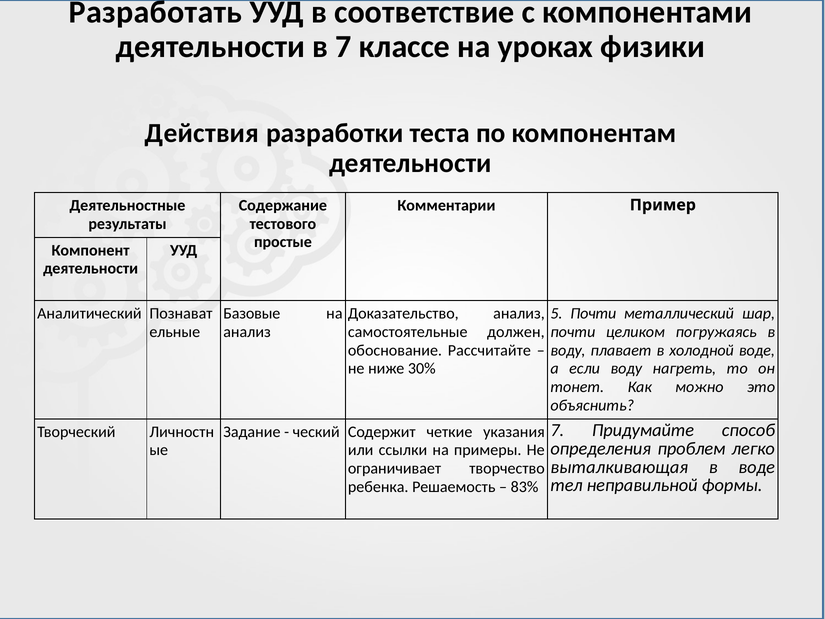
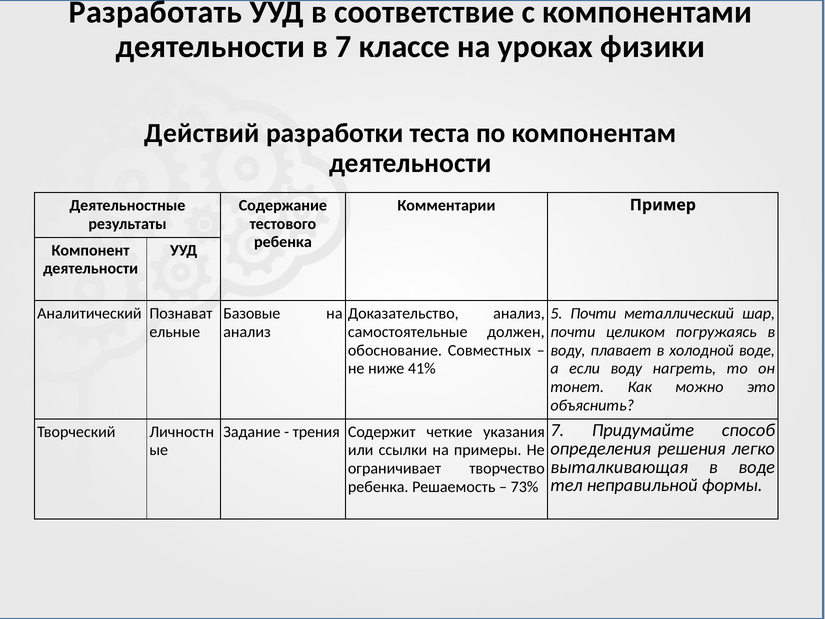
Действия: Действия -> Действий
простые at (283, 242): простые -> ребенка
Рассчитайте: Рассчитайте -> Совместных
30%: 30% -> 41%
ческий: ческий -> трения
проблем: проблем -> решения
83%: 83% -> 73%
